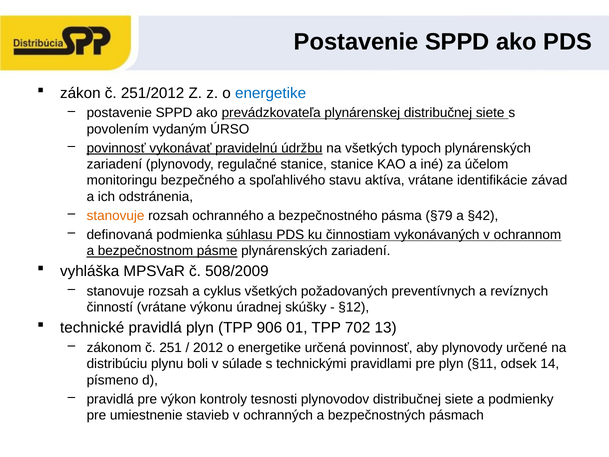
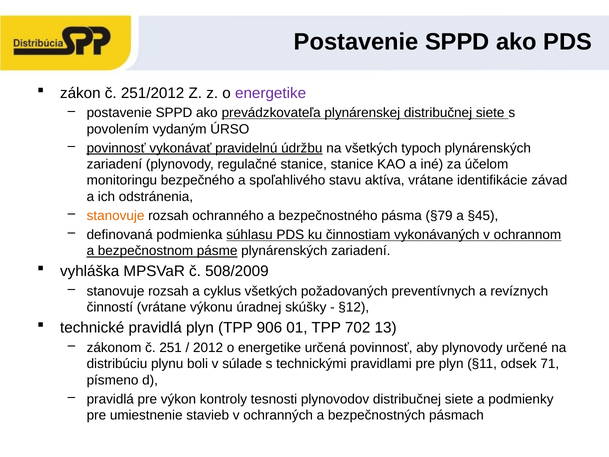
energetike at (271, 93) colour: blue -> purple
§42: §42 -> §45
14: 14 -> 71
